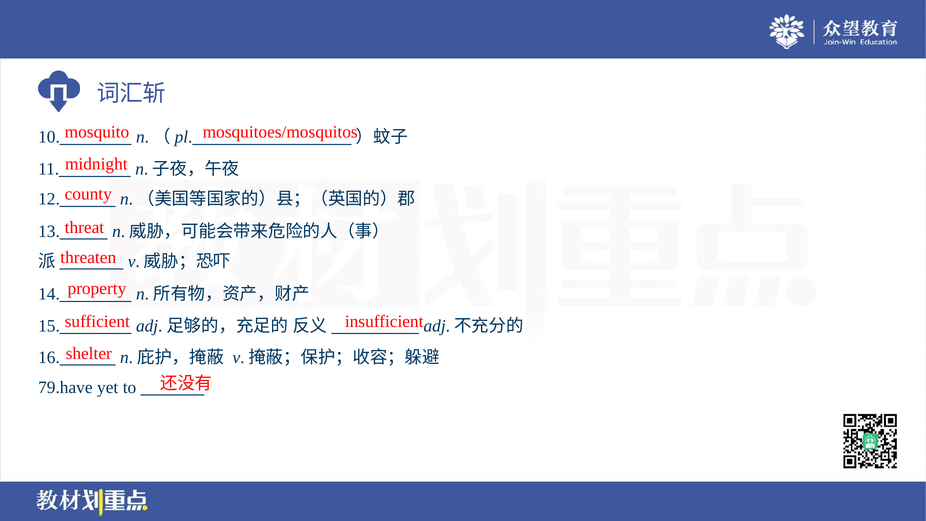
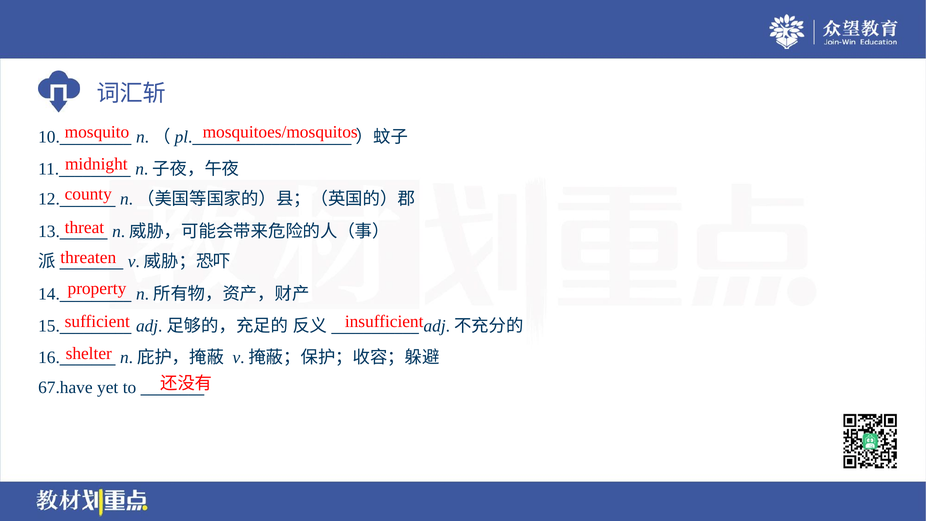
79.have: 79.have -> 67.have
